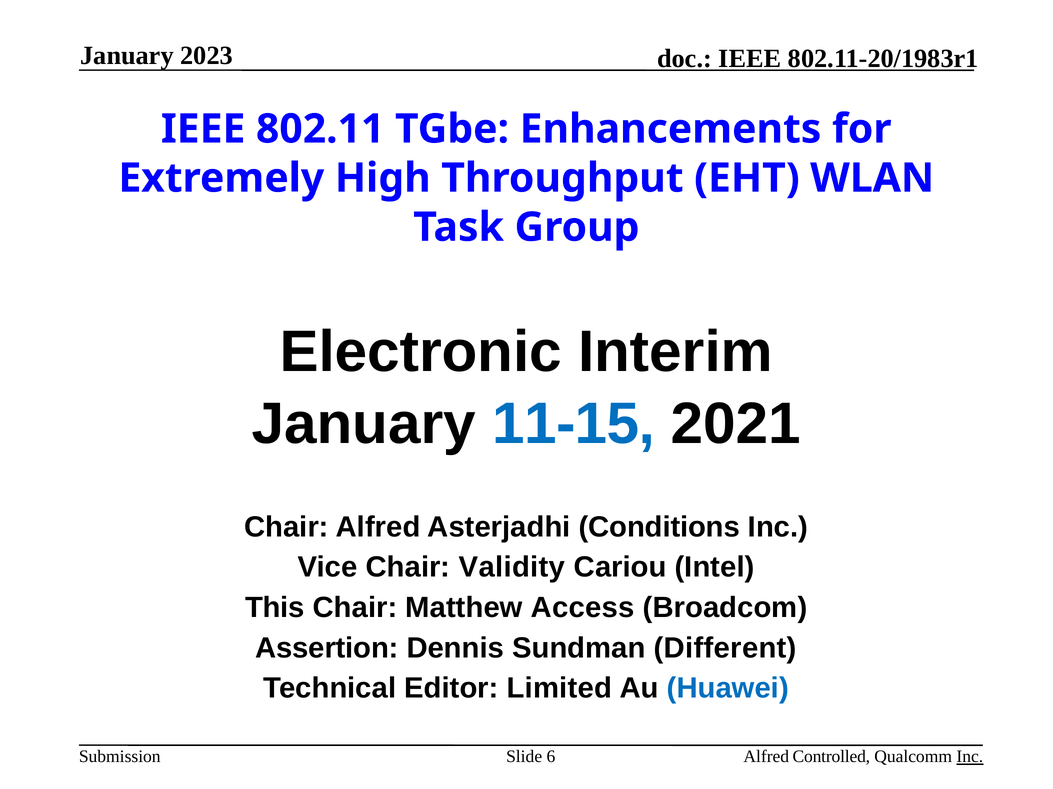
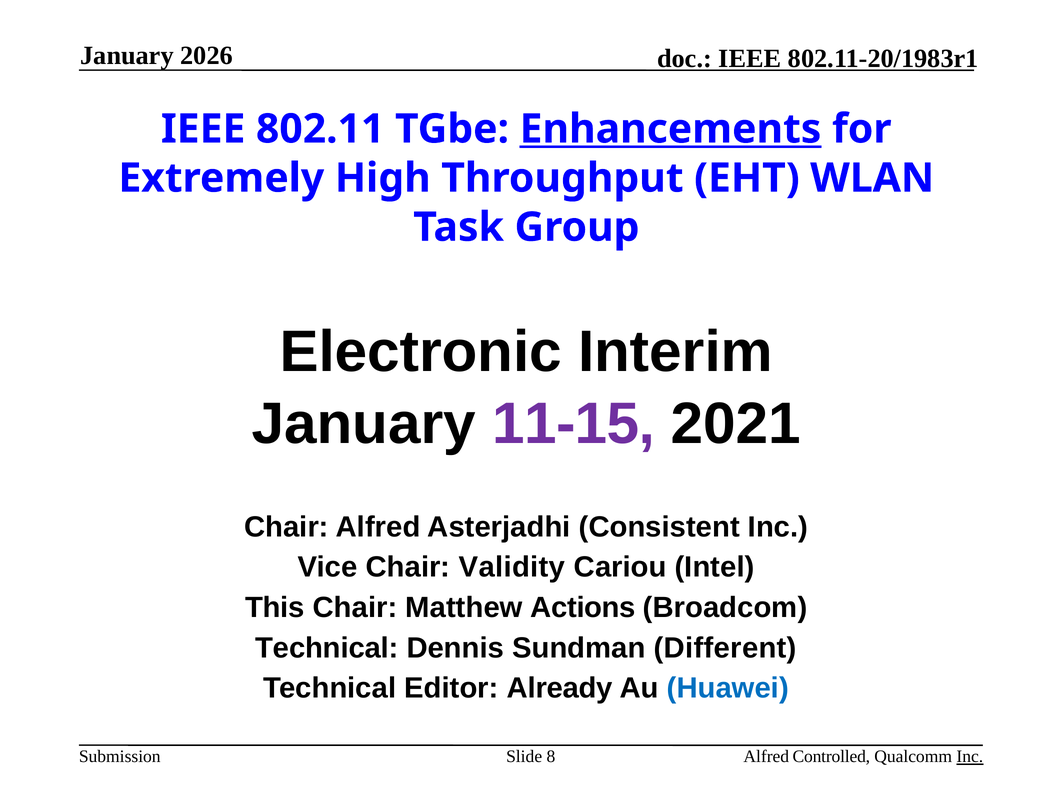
2023: 2023 -> 2026
Enhancements underline: none -> present
11-15 colour: blue -> purple
Conditions: Conditions -> Consistent
Access: Access -> Actions
Assertion at (327, 649): Assertion -> Technical
Limited: Limited -> Already
6: 6 -> 8
